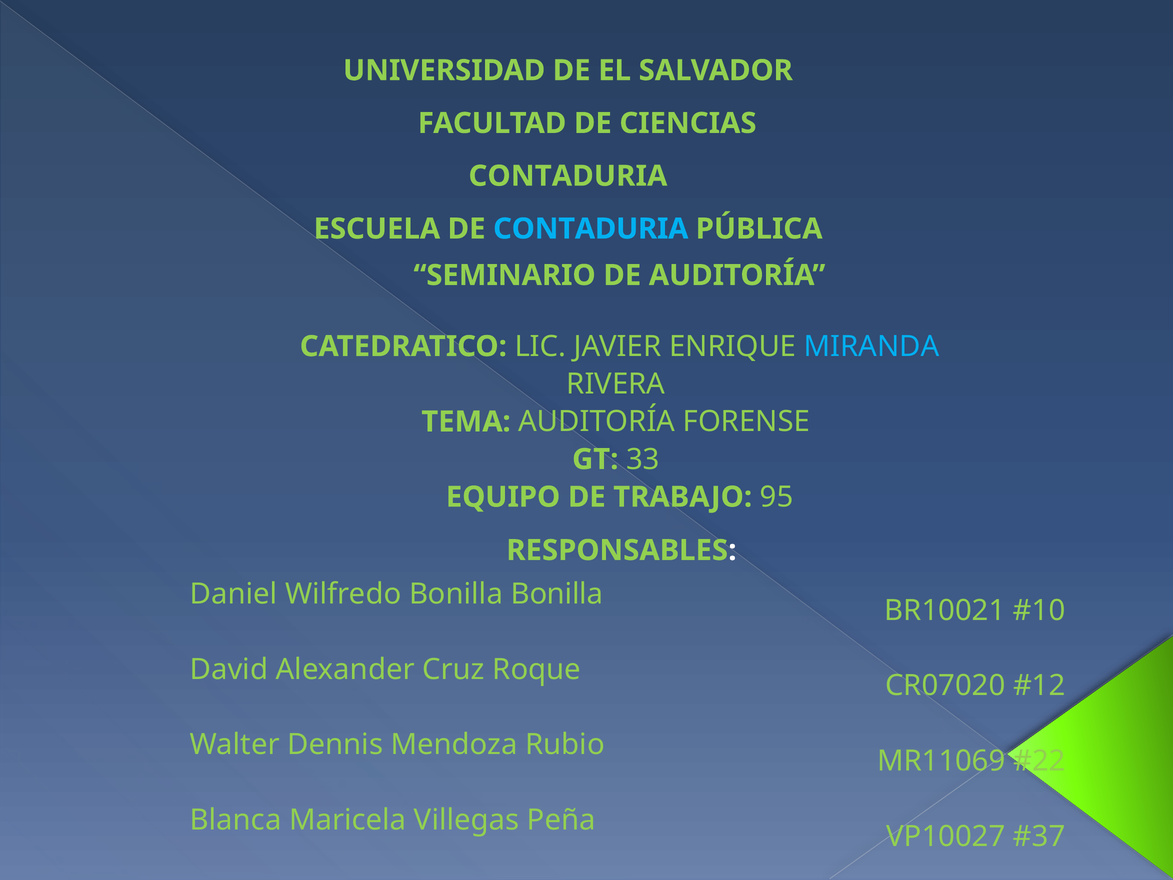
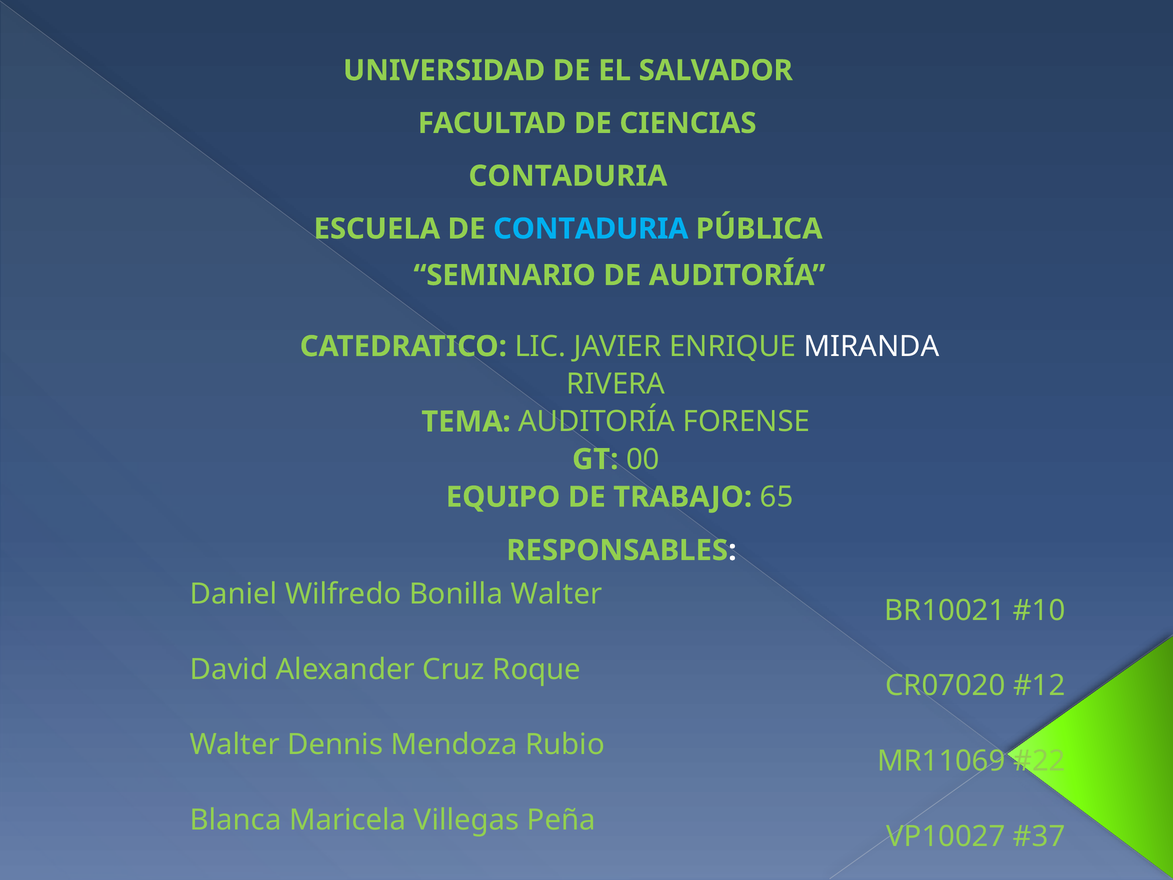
MIRANDA colour: light blue -> white
33: 33 -> 00
95: 95 -> 65
Bonilla Bonilla: Bonilla -> Walter
